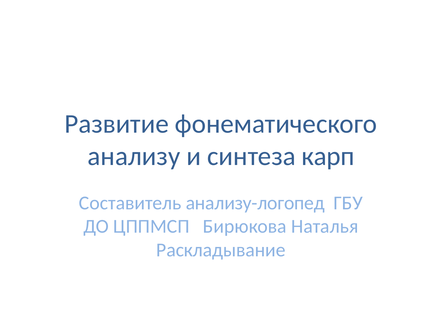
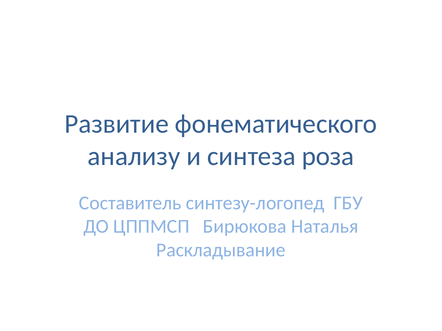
карп: карп -> роза
анализу-логопед: анализу-логопед -> синтезу-логопед
